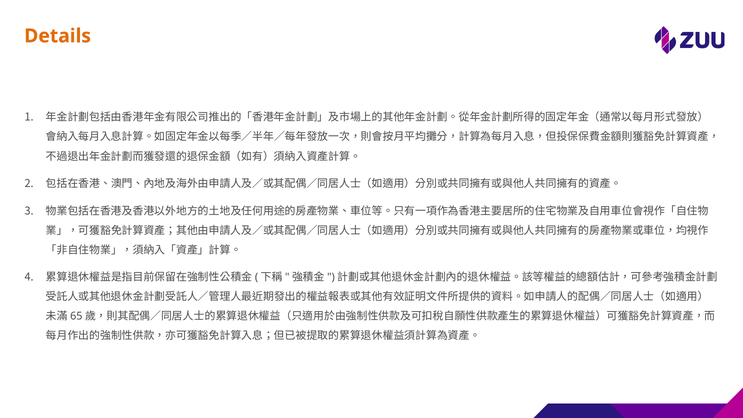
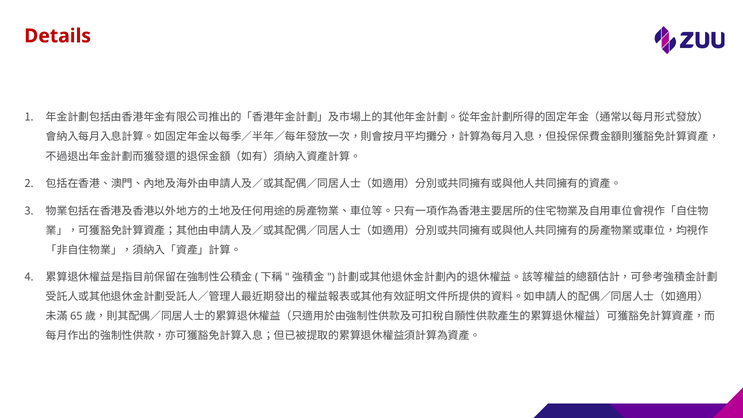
Details colour: orange -> red
